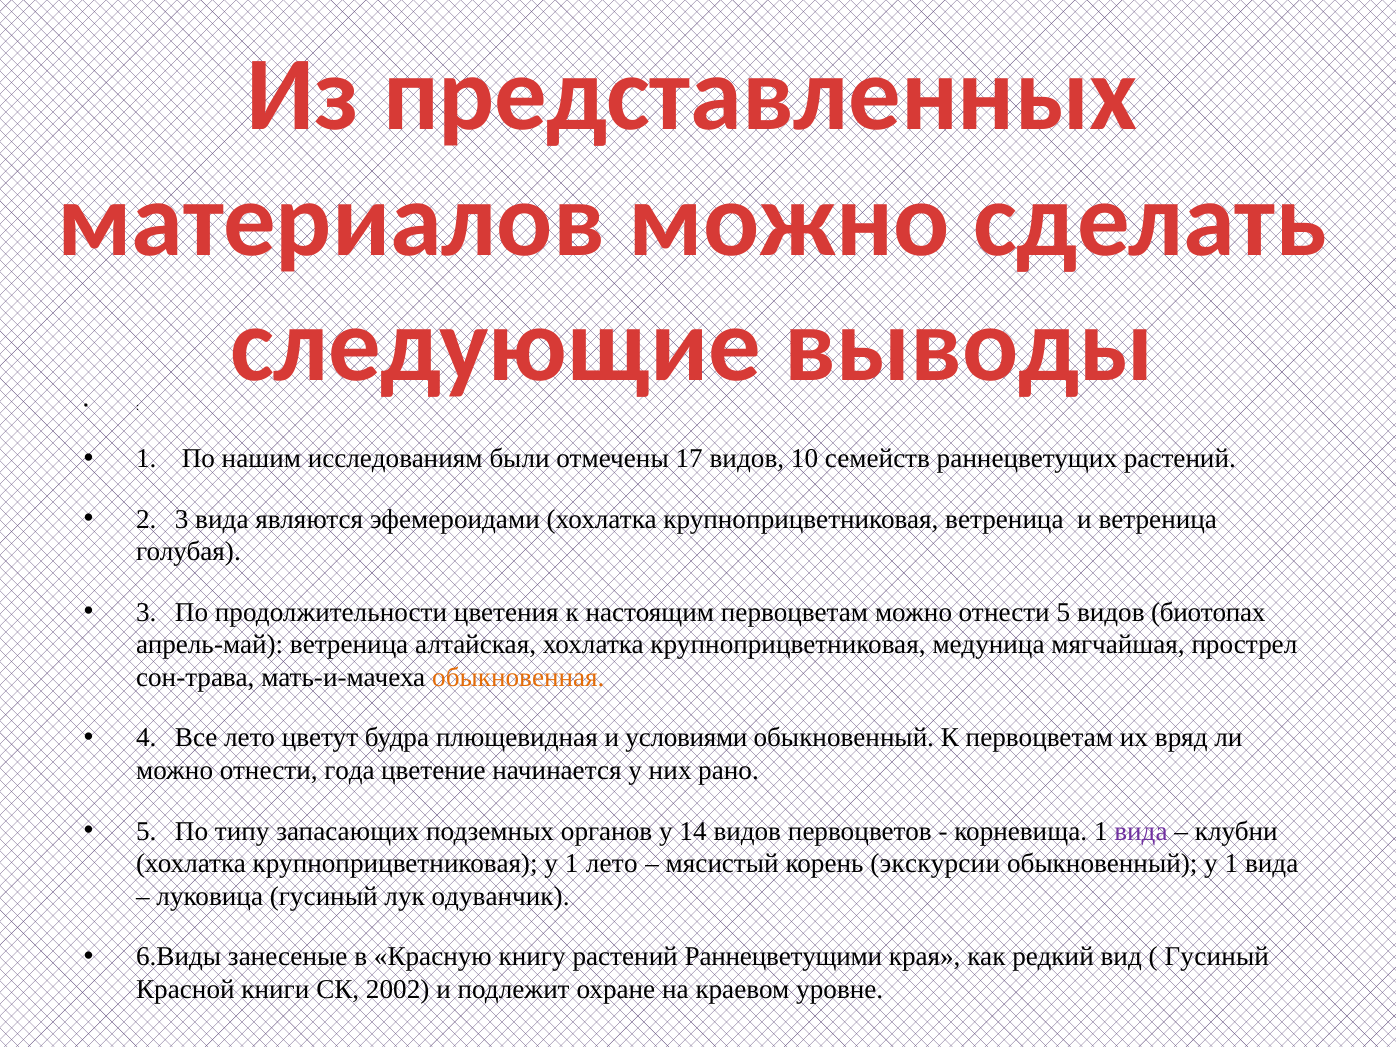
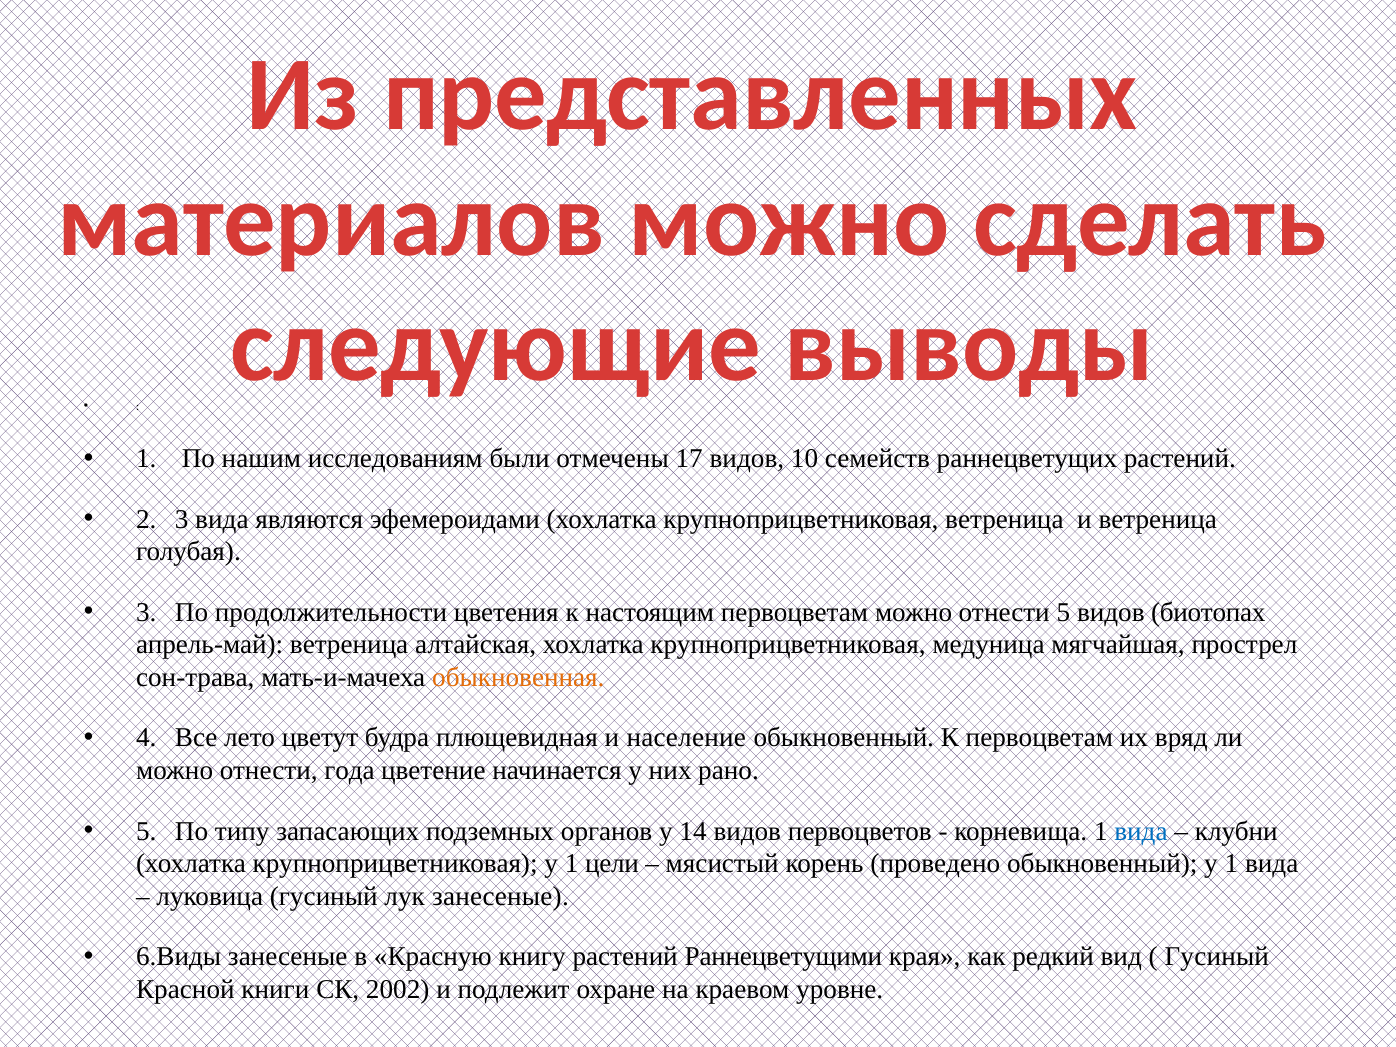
условиями: условиями -> население
вида at (1141, 831) colour: purple -> blue
1 лето: лето -> цели
экскурсии: экскурсии -> проведено
лук одуванчик: одуванчик -> занесеные
